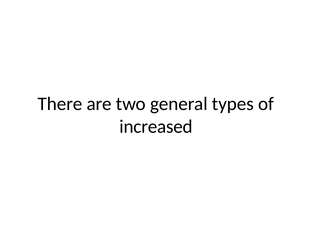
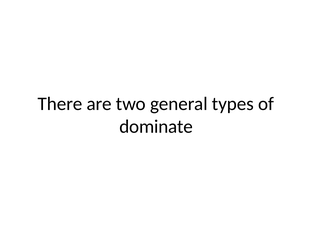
increased: increased -> dominate
